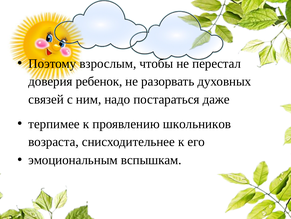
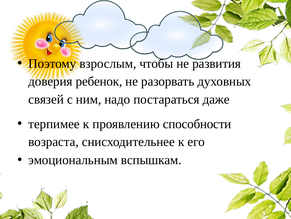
перестал: перестал -> развития
школьников: школьников -> способности
